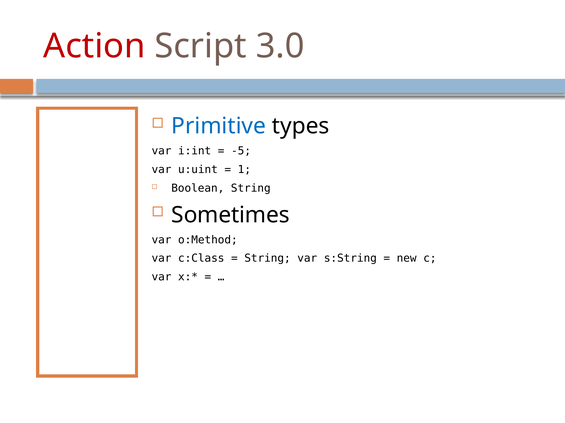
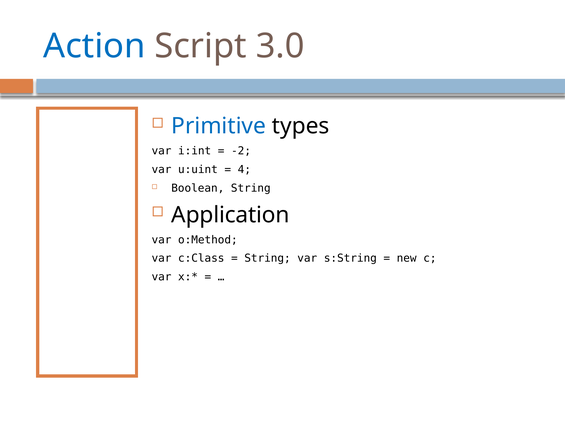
Action colour: red -> blue
-5: -5 -> -2
1: 1 -> 4
Sometimes: Sometimes -> Application
